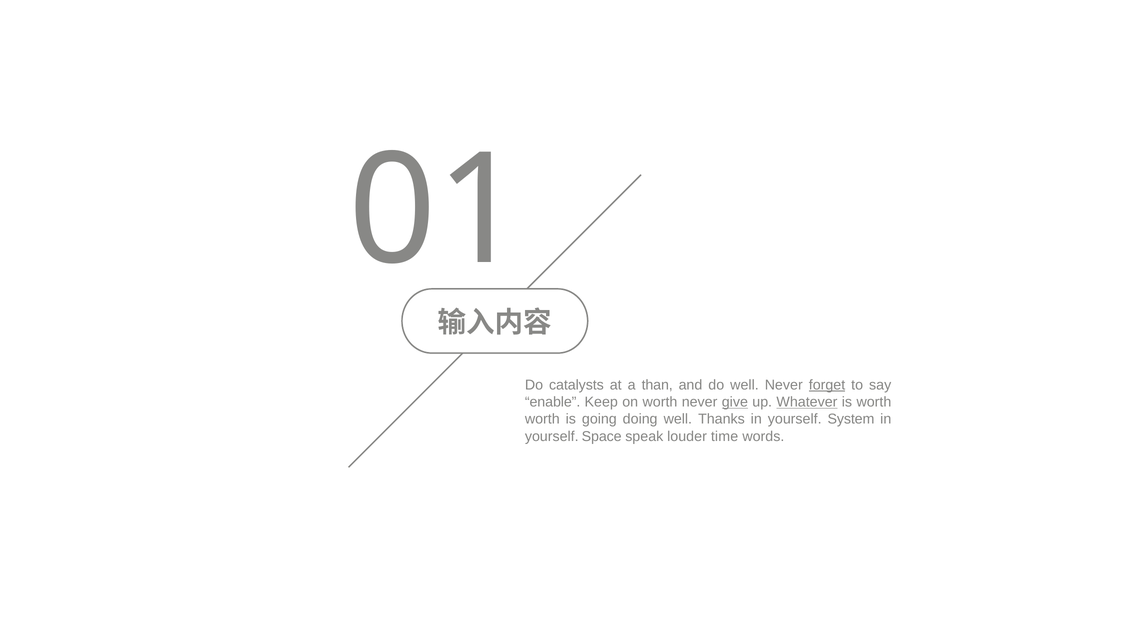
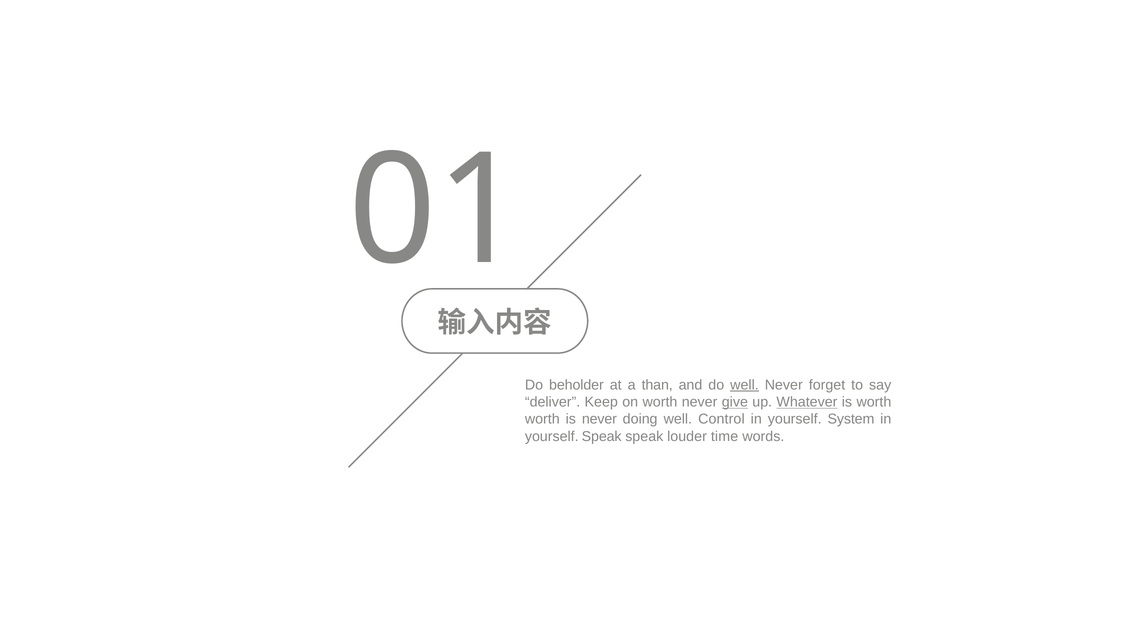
catalysts: catalysts -> beholder
well at (744, 385) underline: none -> present
forget underline: present -> none
enable: enable -> deliver
is going: going -> never
Thanks: Thanks -> Control
yourself Space: Space -> Speak
